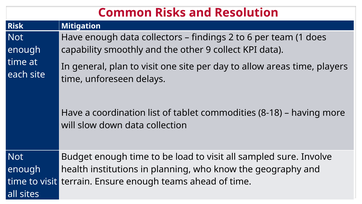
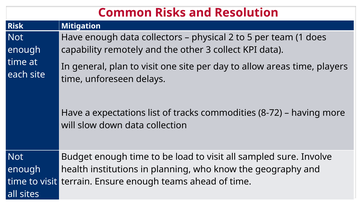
findings: findings -> physical
6: 6 -> 5
smoothly: smoothly -> remotely
9: 9 -> 3
coordination: coordination -> expectations
tablet: tablet -> tracks
8-18: 8-18 -> 8-72
